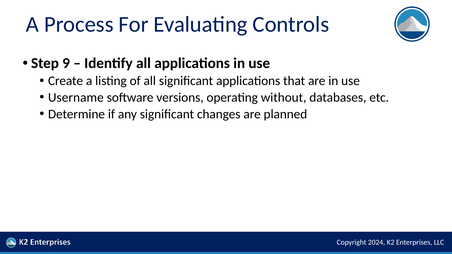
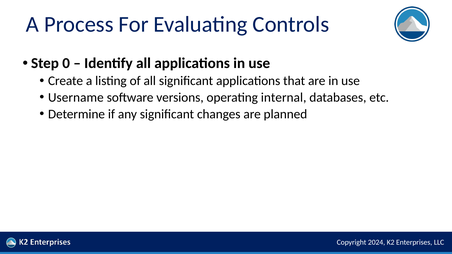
9: 9 -> 0
without: without -> internal
